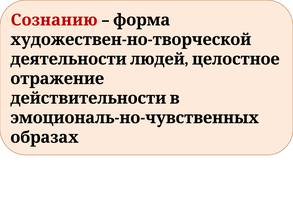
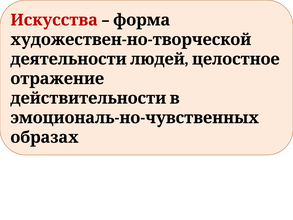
Сознанию: Сознанию -> Искусства
